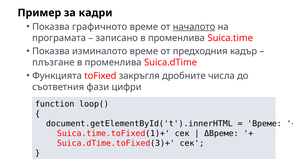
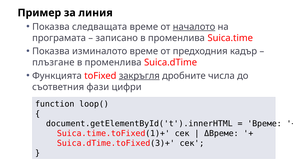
кадри: кадри -> линия
графичното: графичното -> следващата
закръгля underline: none -> present
